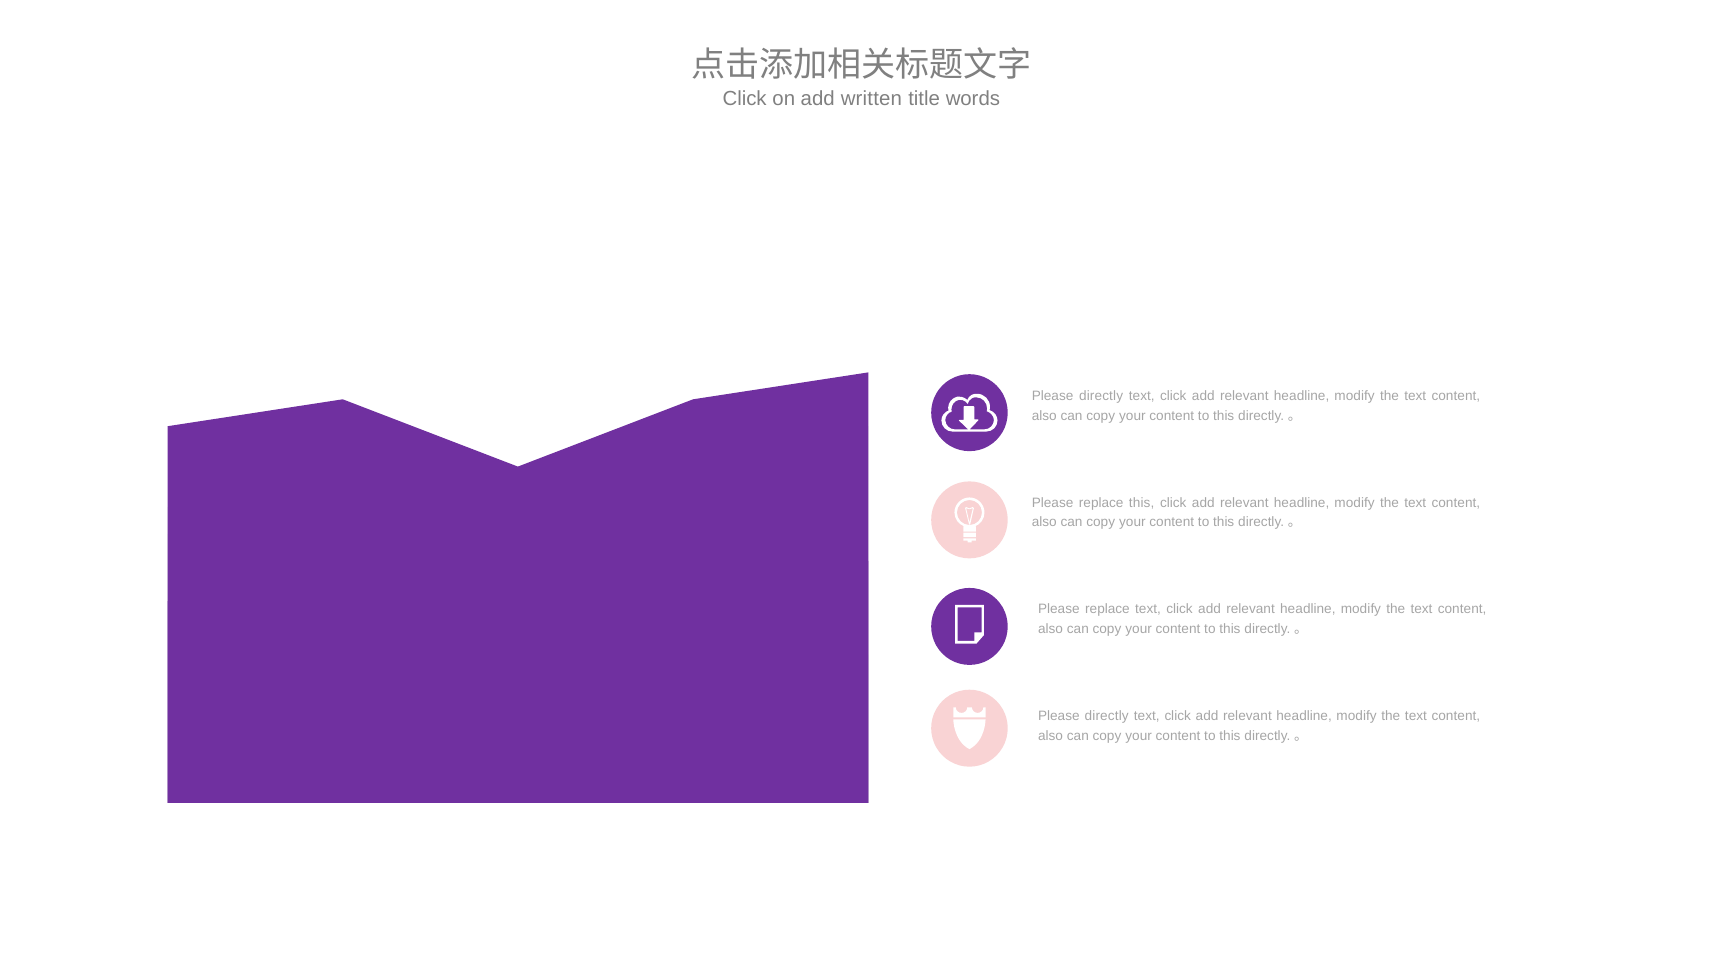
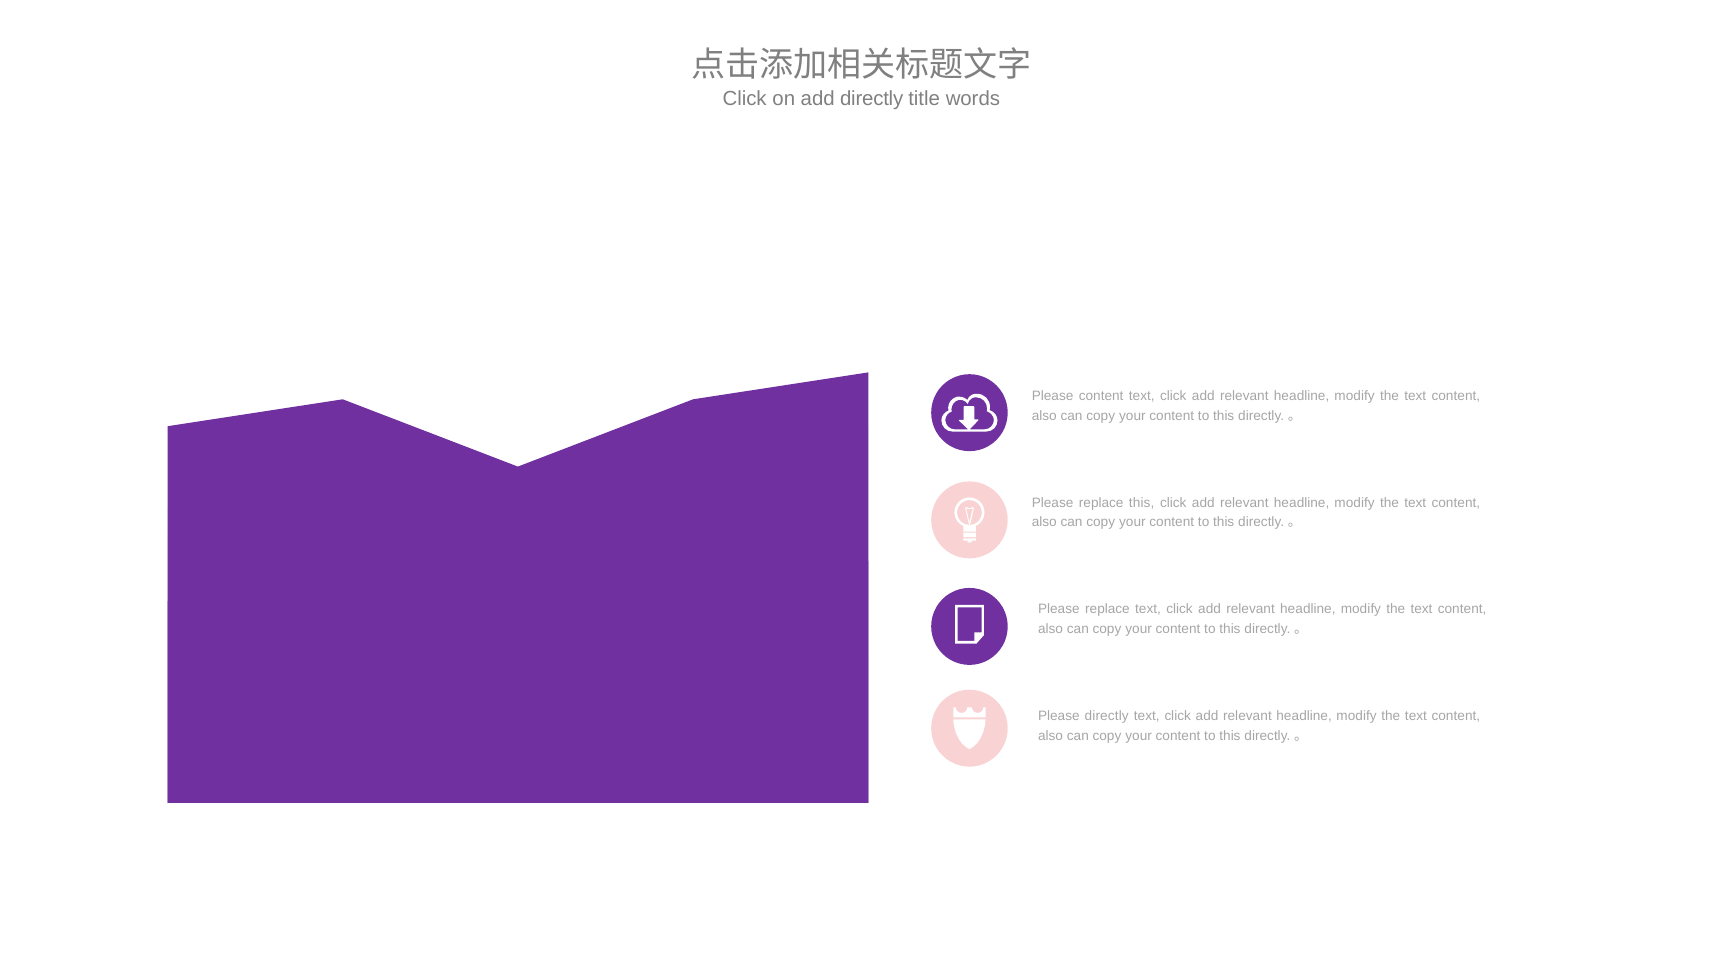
add written: written -> directly
directly at (1101, 396): directly -> content
